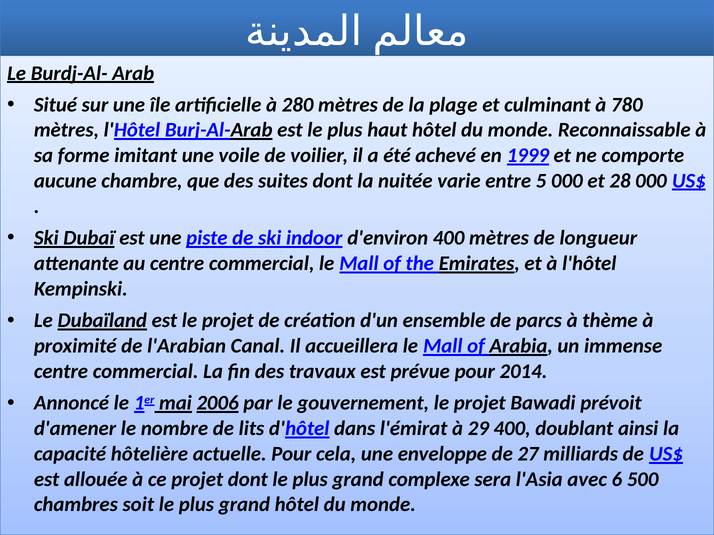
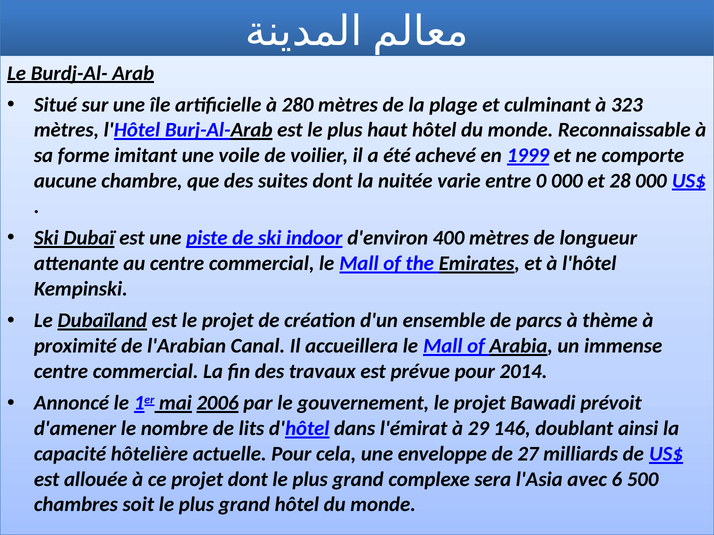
780: 780 -> 323
5: 5 -> 0
29 400: 400 -> 146
